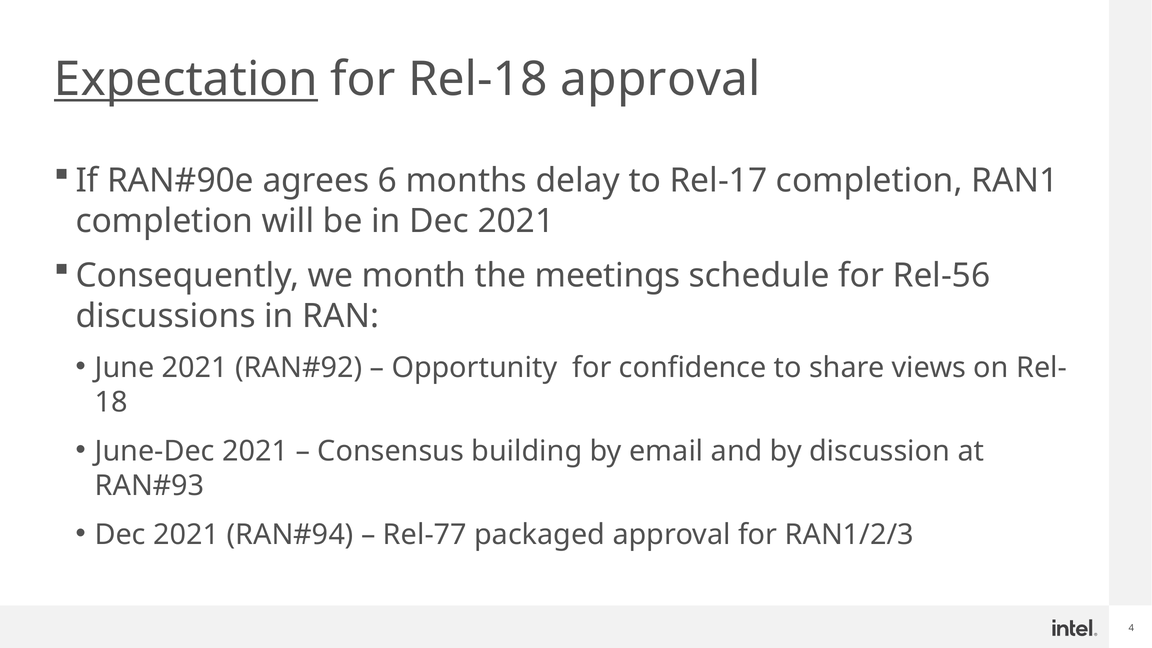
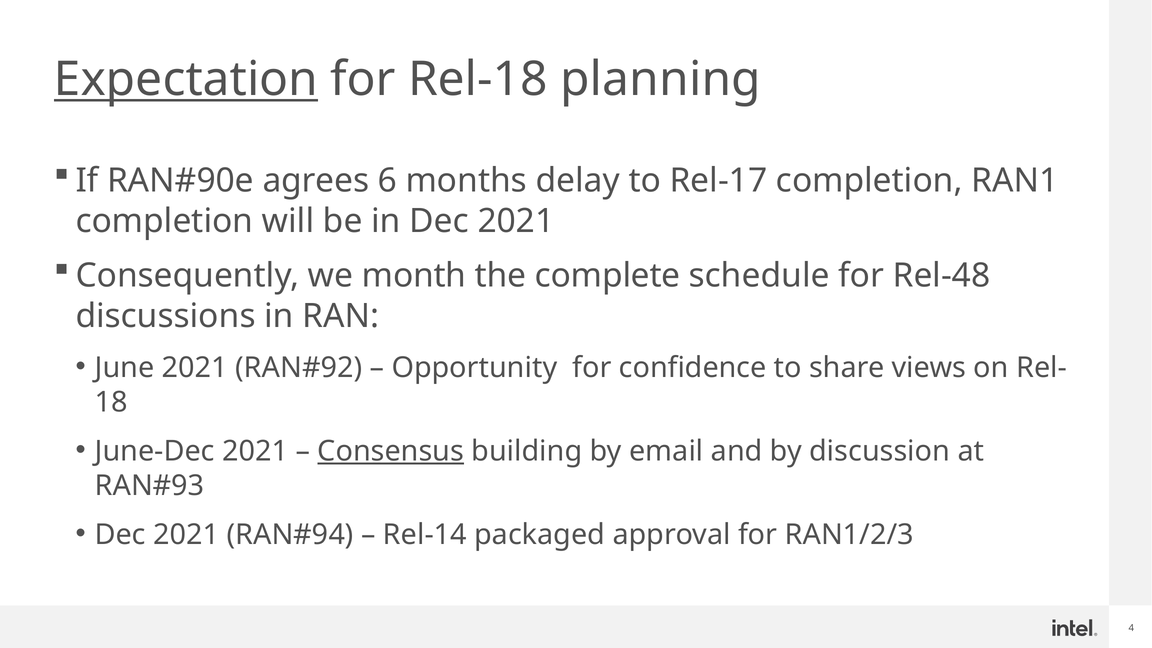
Rel-18 approval: approval -> planning
meetings: meetings -> complete
Rel-56: Rel-56 -> Rel-48
Consensus underline: none -> present
Rel-77: Rel-77 -> Rel-14
